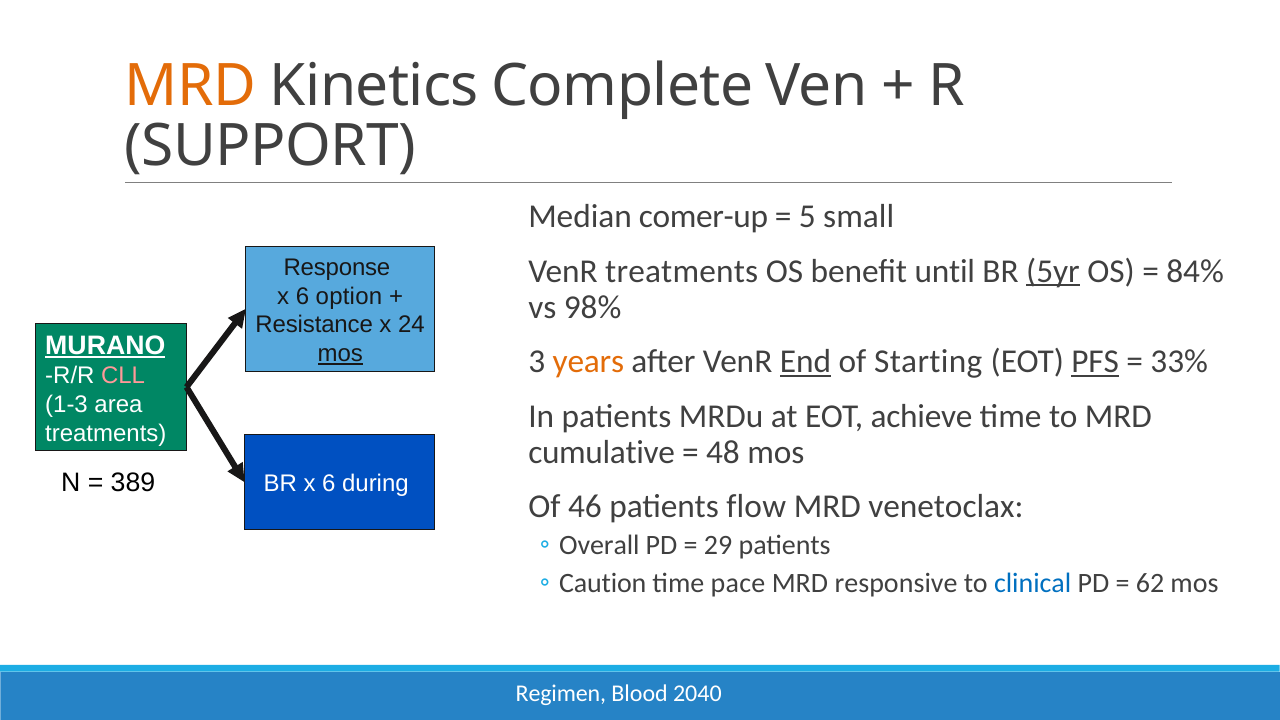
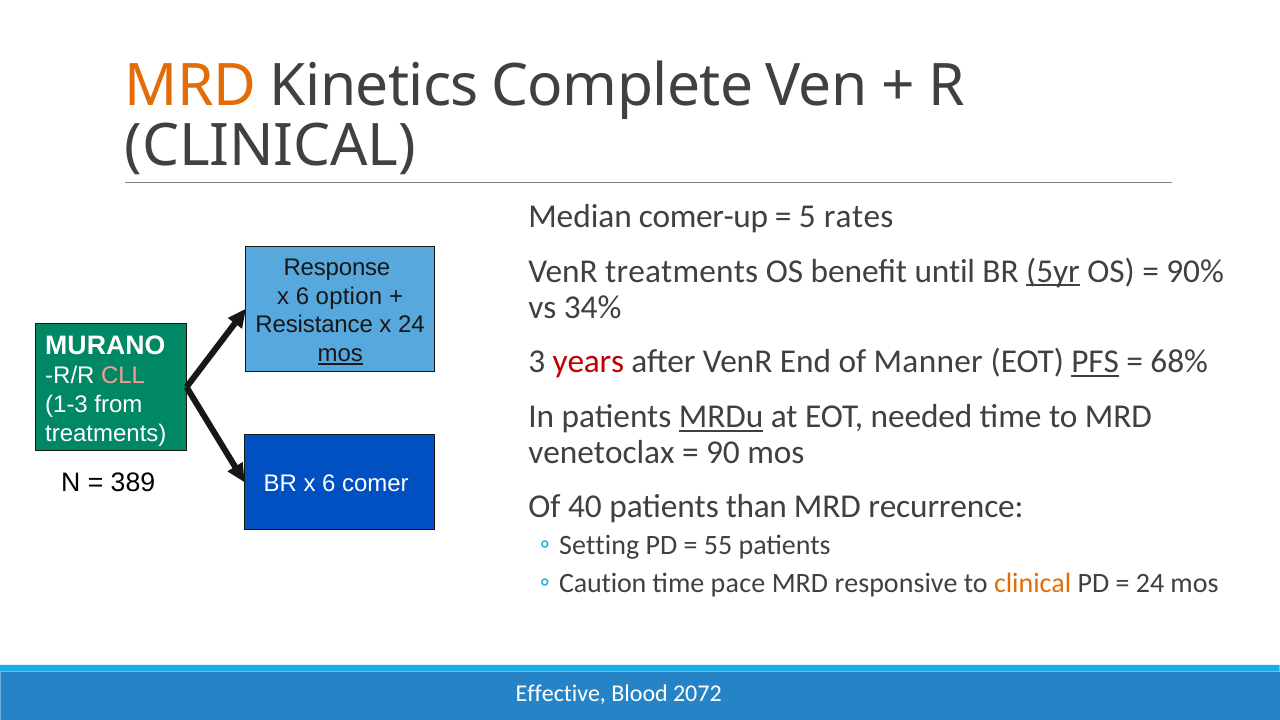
SUPPORT at (271, 146): SUPPORT -> CLINICAL
small: small -> rates
84%: 84% -> 90%
98%: 98% -> 34%
MURANO underline: present -> none
years colour: orange -> red
End underline: present -> none
Starting: Starting -> Manner
33%: 33% -> 68%
area: area -> from
MRDu underline: none -> present
achieve: achieve -> needed
cumulative: cumulative -> venetoclax
48: 48 -> 90
during: during -> comer
46: 46 -> 40
flow: flow -> than
venetoclax: venetoclax -> recurrence
Overall: Overall -> Setting
29: 29 -> 55
clinical at (1033, 584) colour: blue -> orange
62 at (1150, 584): 62 -> 24
Regimen: Regimen -> Effective
2040: 2040 -> 2072
